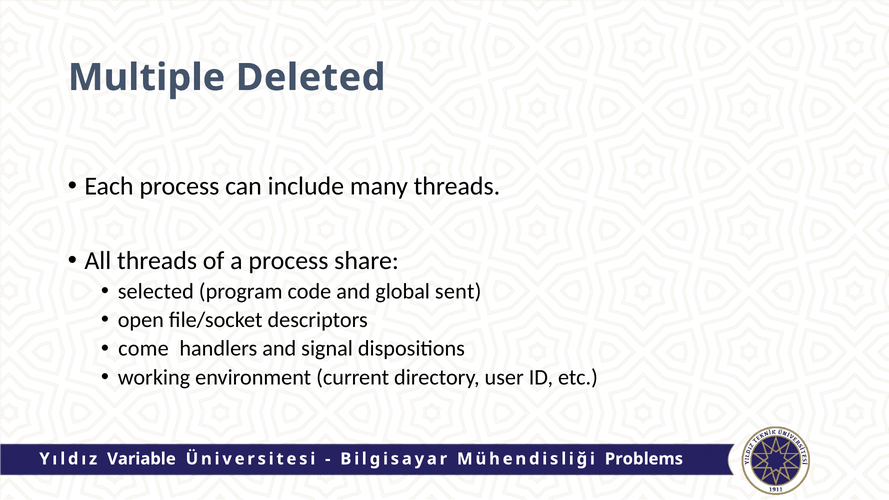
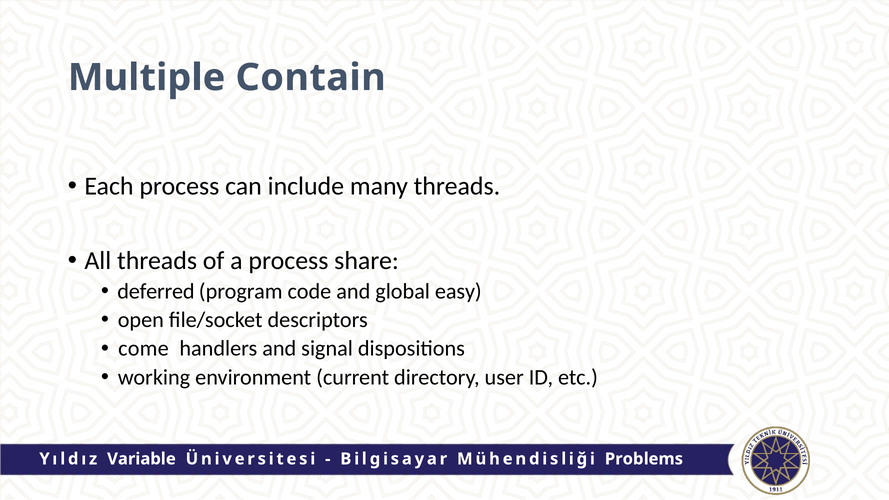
Deleted: Deleted -> Contain
selected: selected -> deferred
sent: sent -> easy
